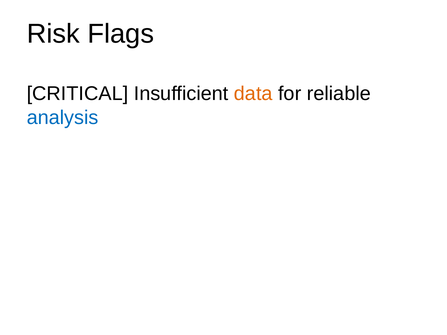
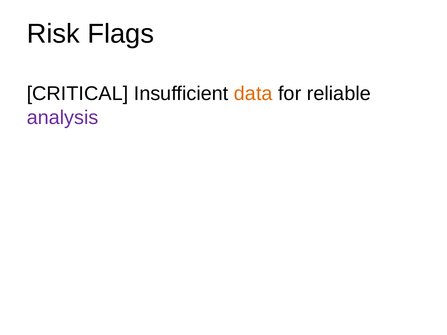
analysis colour: blue -> purple
